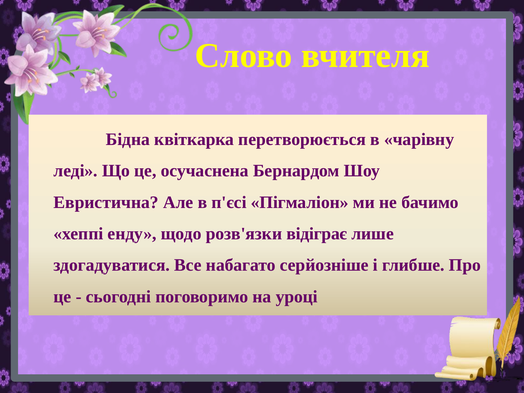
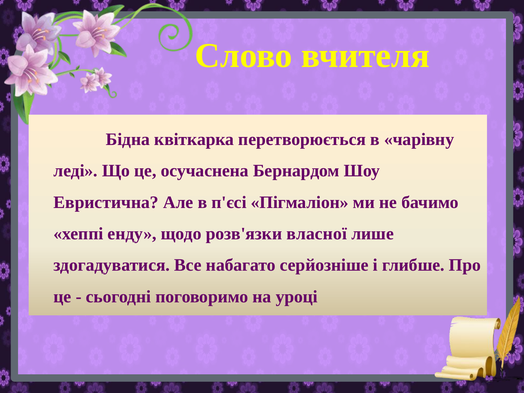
відіграє: відіграє -> власної
